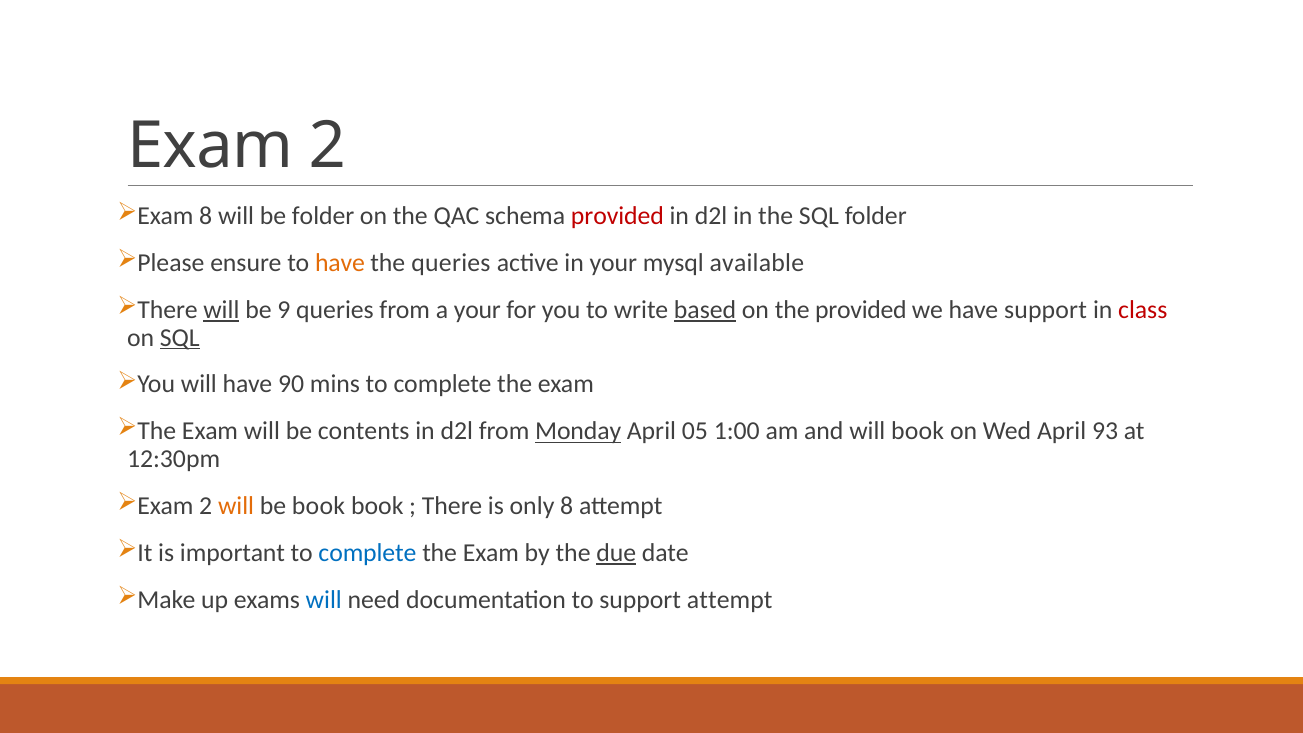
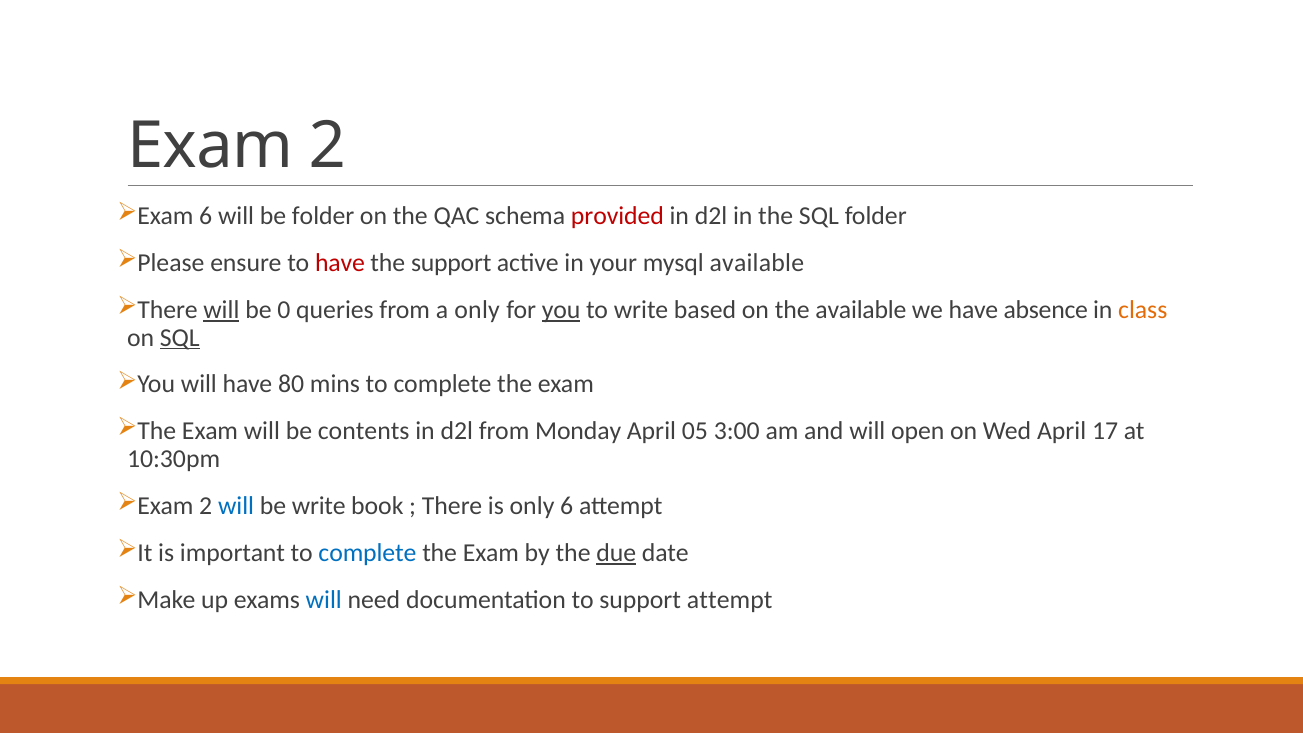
8 at (206, 216): 8 -> 6
have at (340, 263) colour: orange -> red
the queries: queries -> support
9: 9 -> 0
a your: your -> only
you underline: none -> present
based underline: present -> none
the provided: provided -> available
have support: support -> absence
class colour: red -> orange
90: 90 -> 80
Monday underline: present -> none
1:00: 1:00 -> 3:00
will book: book -> open
93: 93 -> 17
12:30pm: 12:30pm -> 10:30pm
will at (236, 506) colour: orange -> blue
be book: book -> write
only 8: 8 -> 6
